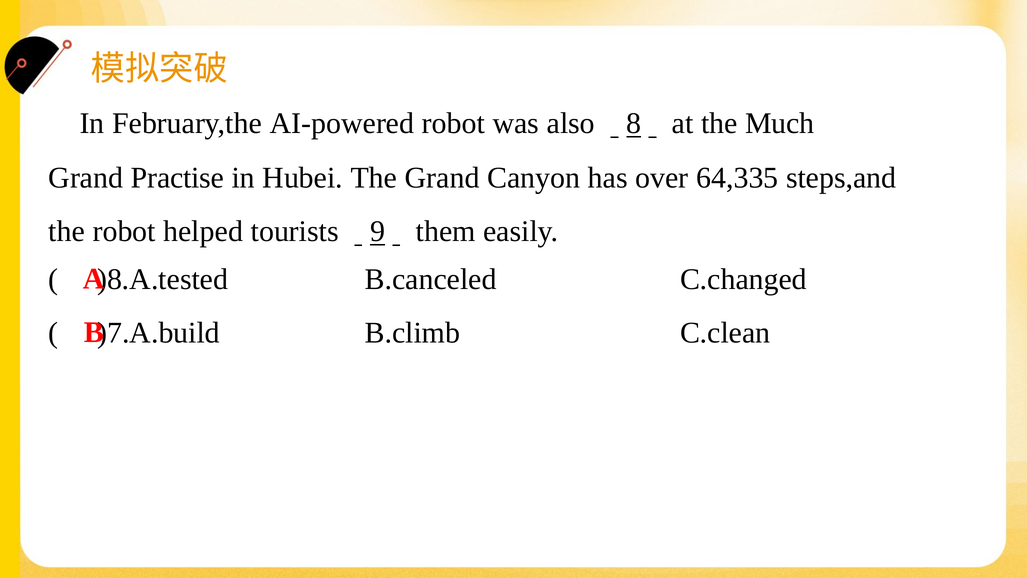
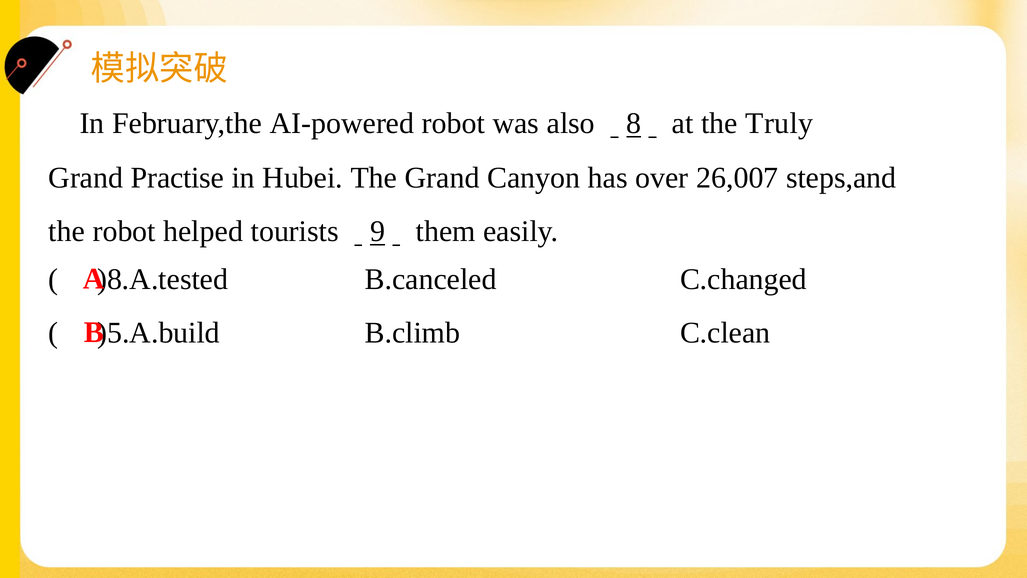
Much: Much -> Truly
64,335: 64,335 -> 26,007
)7.A.build: )7.A.build -> )5.A.build
